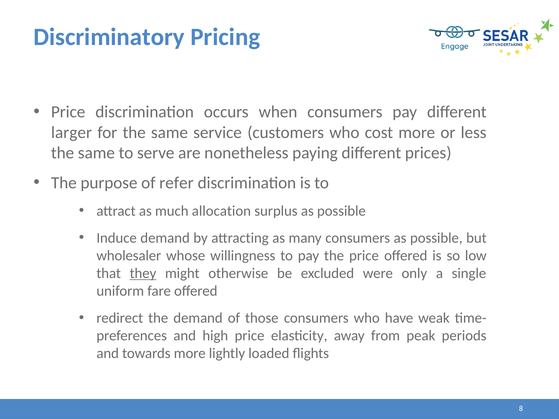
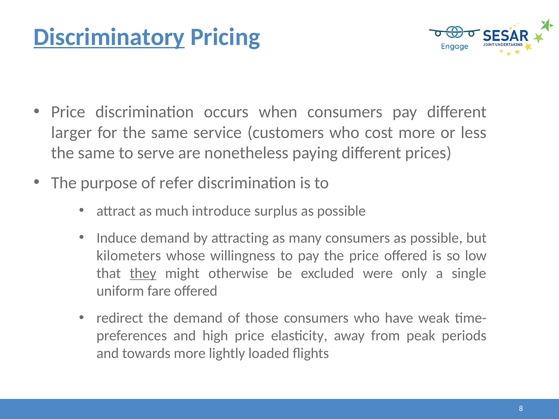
Discriminatory underline: none -> present
allocation: allocation -> introduce
wholesaler: wholesaler -> kilometers
